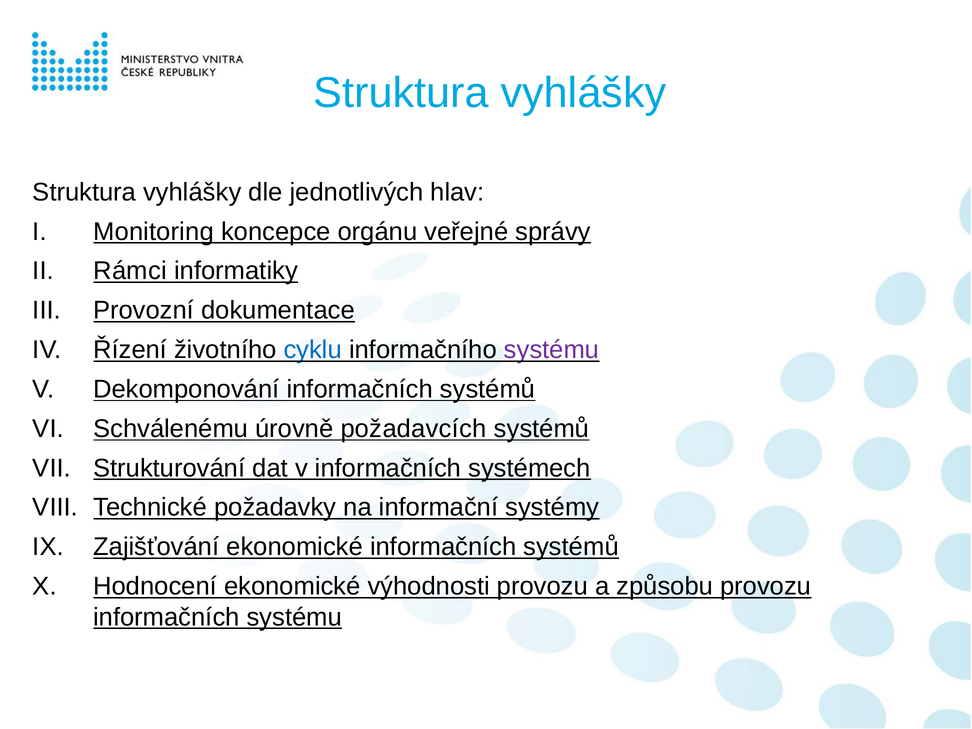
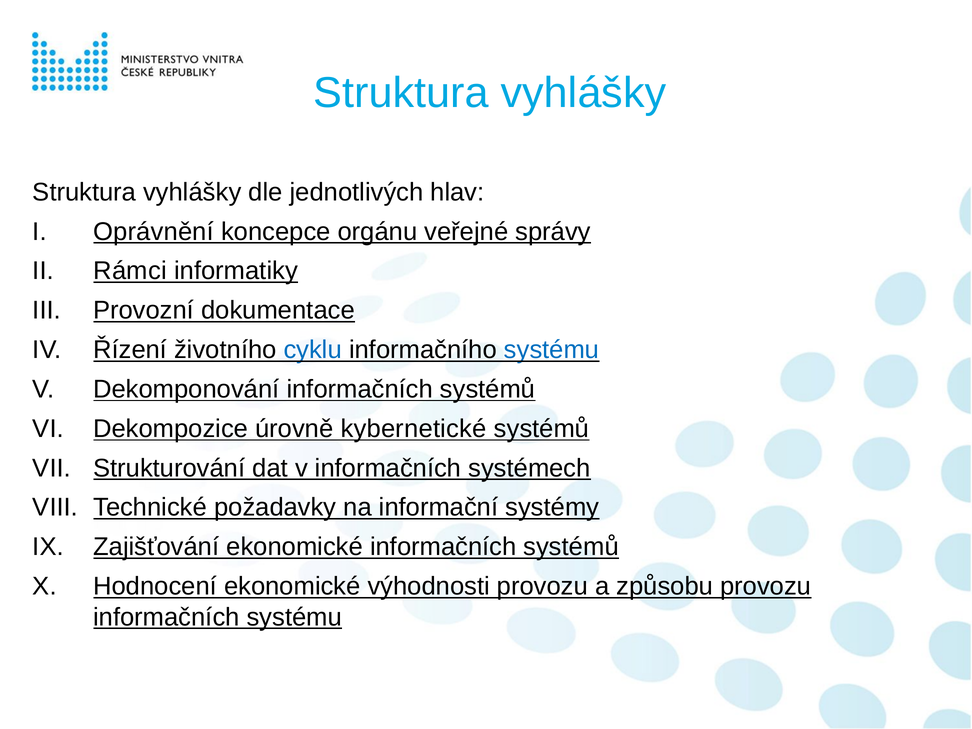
Monitoring: Monitoring -> Oprávnění
systému at (552, 350) colour: purple -> blue
Schválenému: Schválenému -> Dekompozice
požadavcích: požadavcích -> kybernetické
